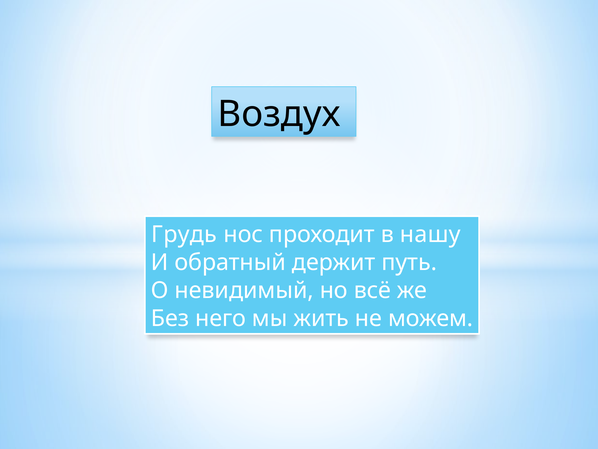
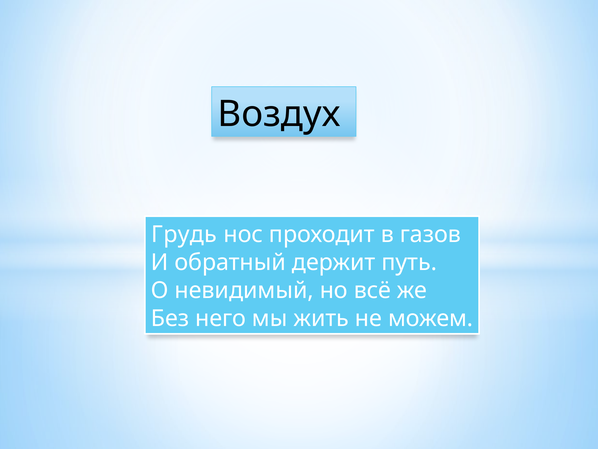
нашу: нашу -> газов
